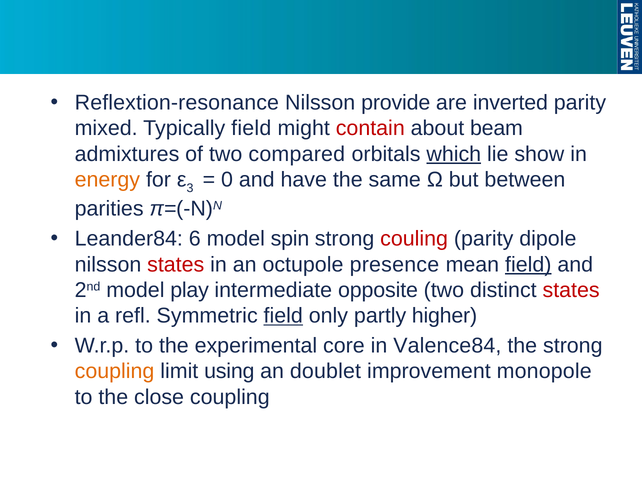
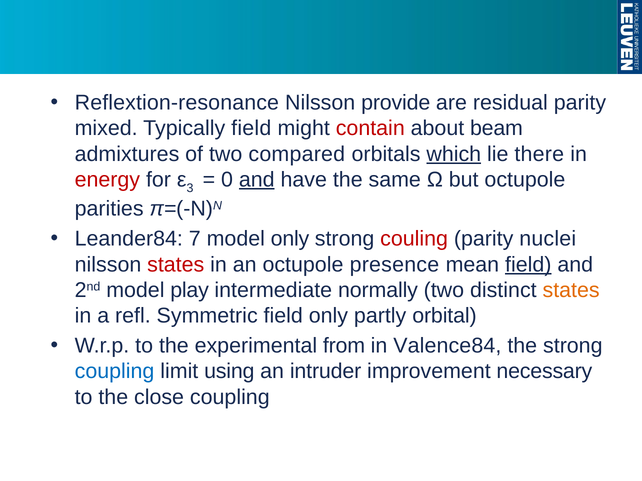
inverted: inverted -> residual
show: show -> there
energy colour: orange -> red
and at (257, 180) underline: none -> present
but between: between -> octupole
6: 6 -> 7
model spin: spin -> only
dipole: dipole -> nuclei
opposite: opposite -> normally
states at (571, 290) colour: red -> orange
field at (283, 316) underline: present -> none
higher: higher -> orbital
core: core -> from
coupling at (115, 372) colour: orange -> blue
doublet: doublet -> intruder
monopole: monopole -> necessary
